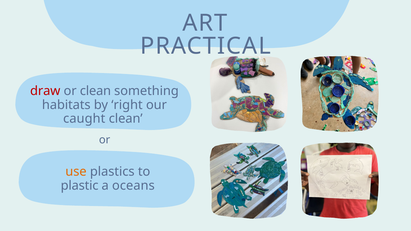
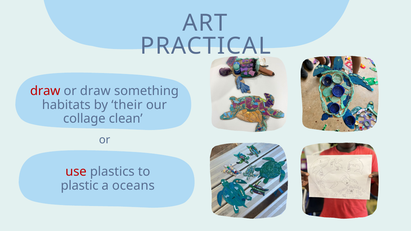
or clean: clean -> draw
right: right -> their
caught: caught -> collage
use colour: orange -> red
